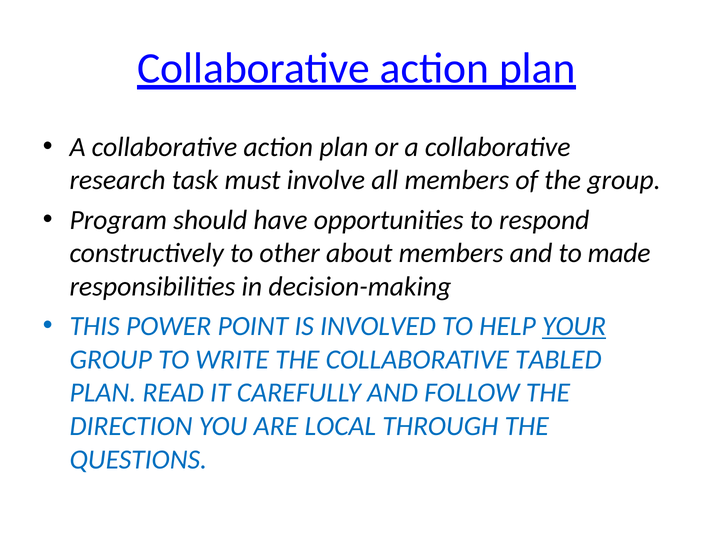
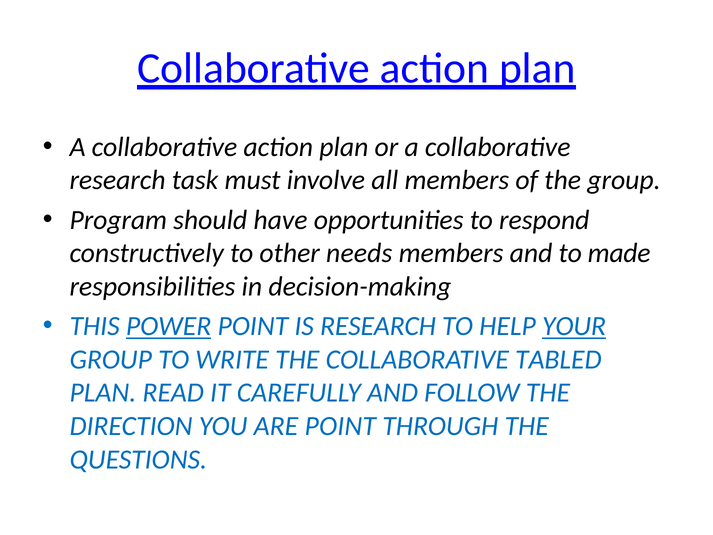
about: about -> needs
POWER underline: none -> present
IS INVOLVED: INVOLVED -> RESEARCH
ARE LOCAL: LOCAL -> POINT
